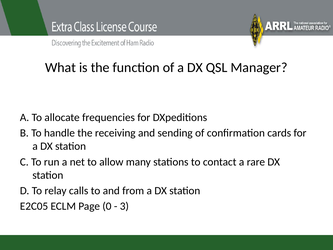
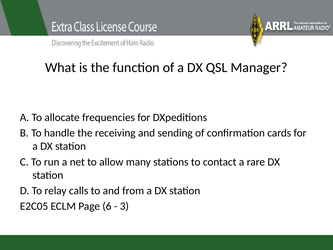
0: 0 -> 6
